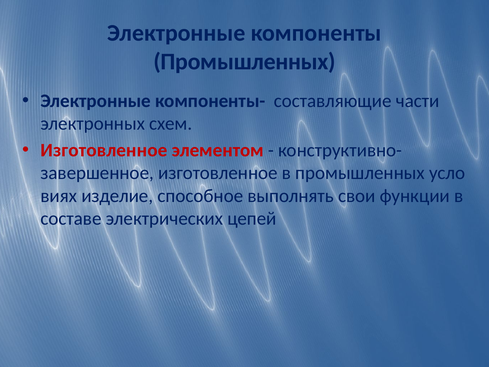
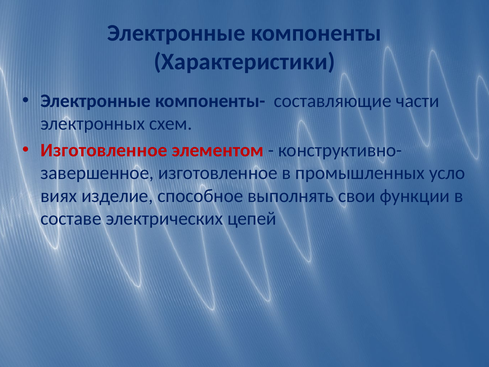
Промышленных at (245, 62): Промышленных -> Характеристики
